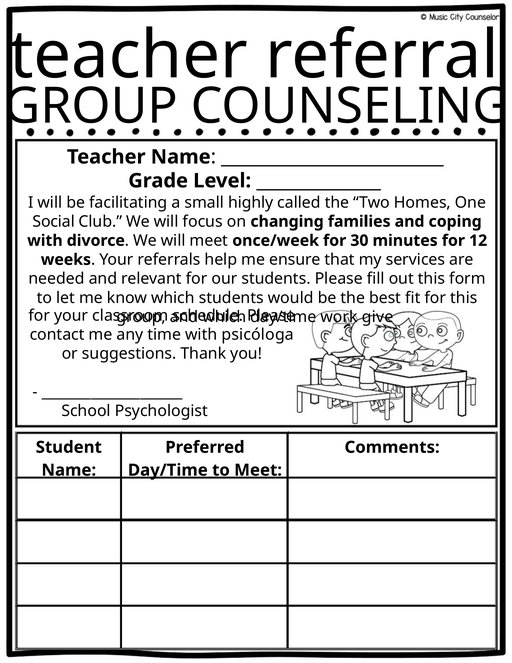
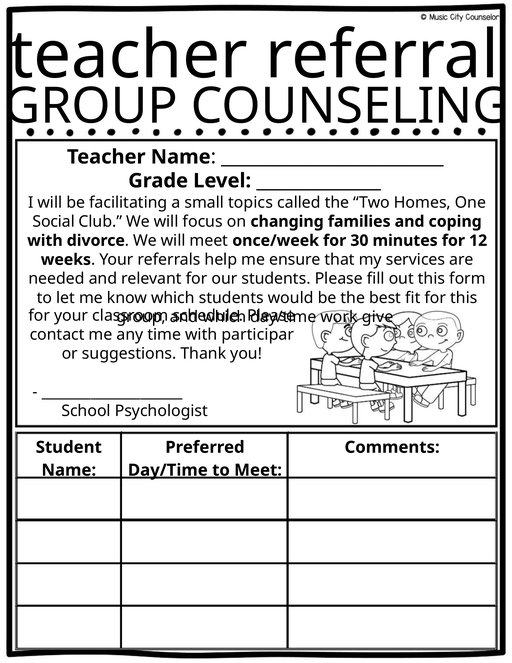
highly: highly -> topics
psicóloga: psicóloga -> participar
